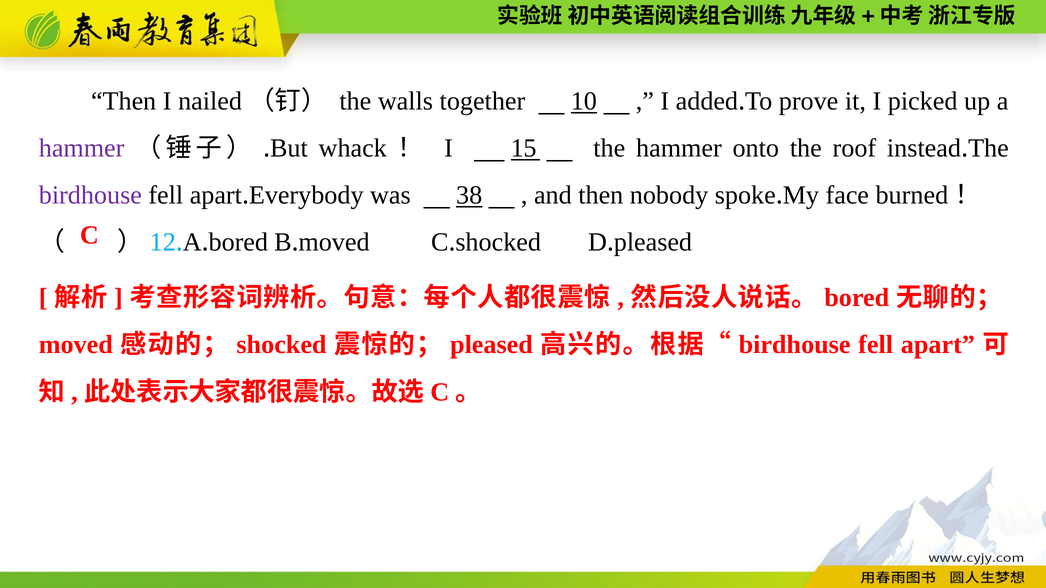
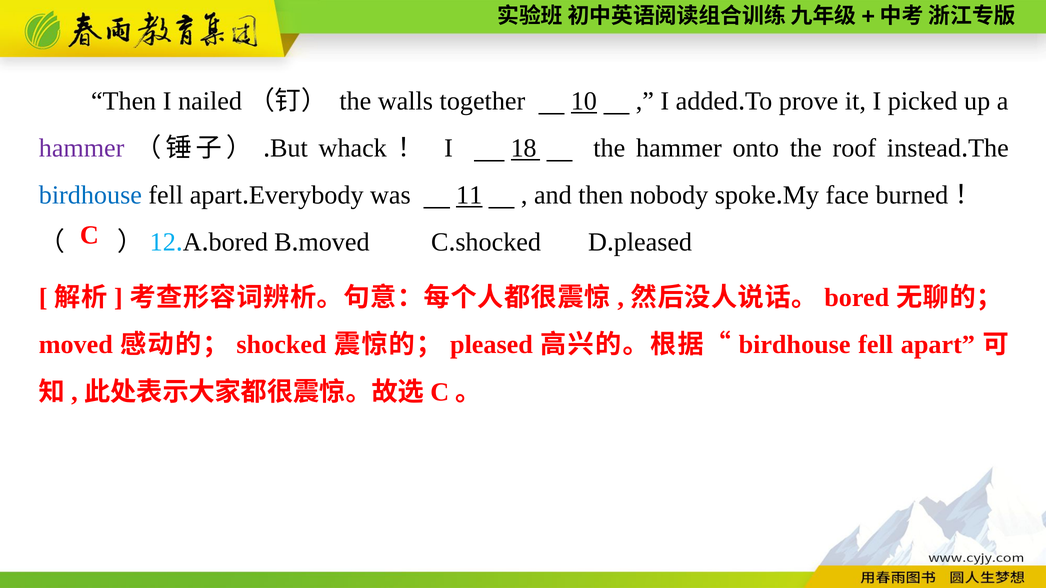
15: 15 -> 18
birdhouse at (90, 195) colour: purple -> blue
38: 38 -> 11
